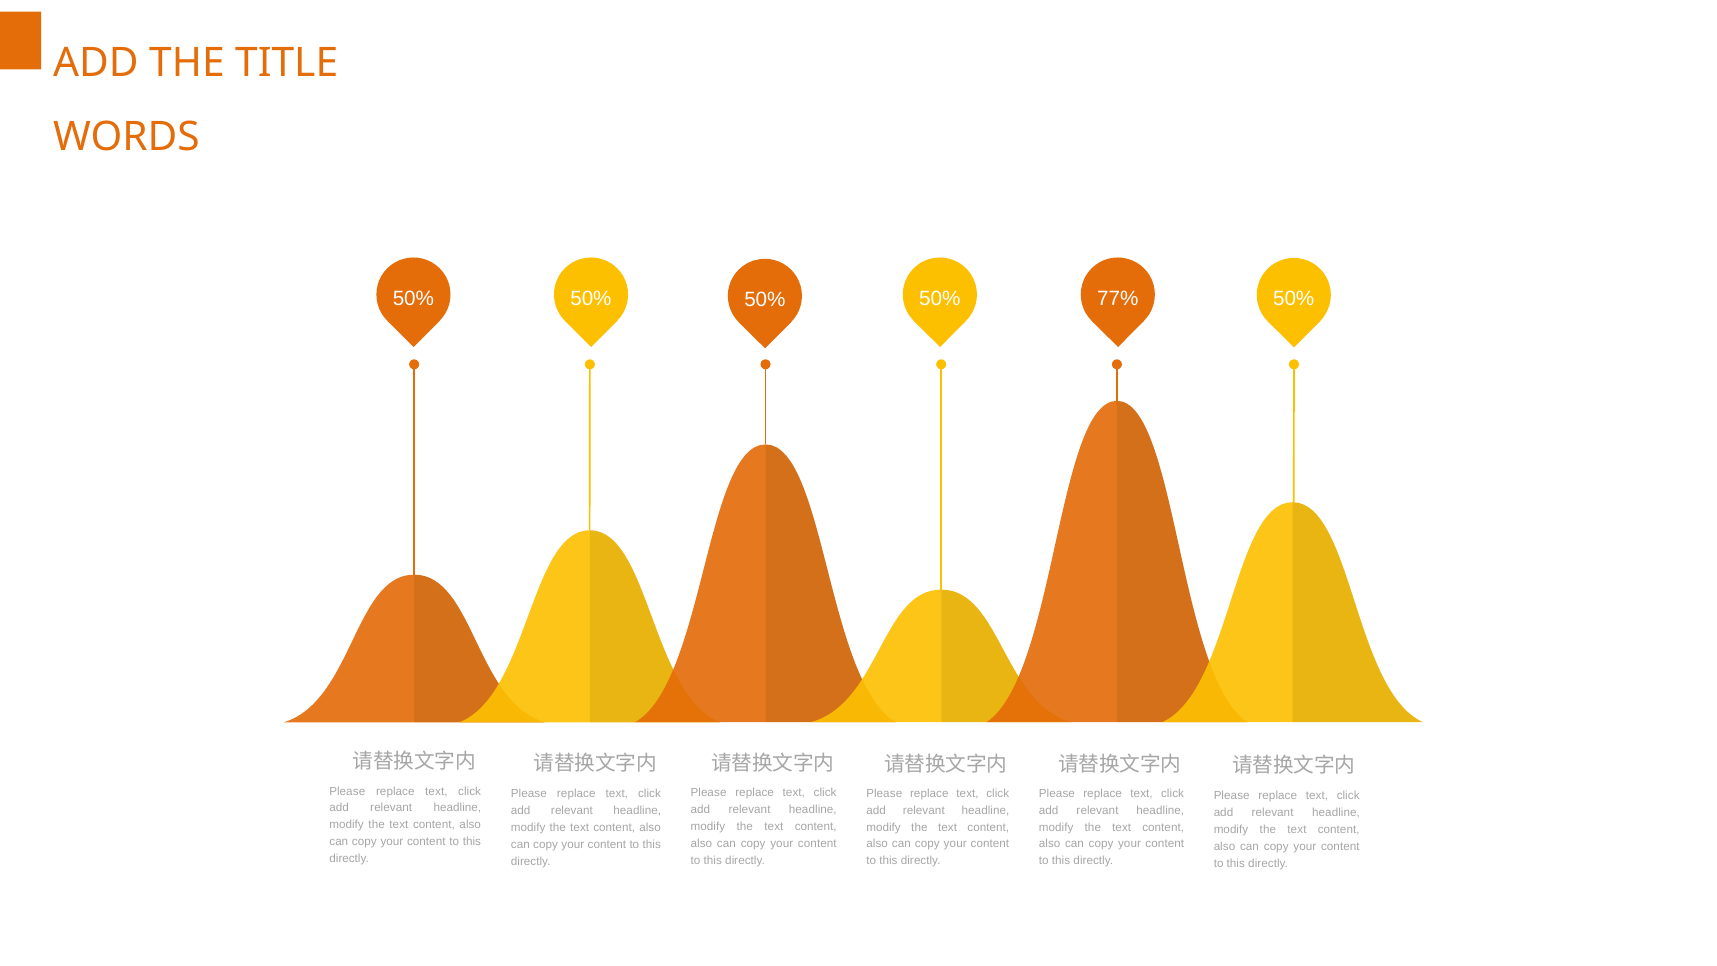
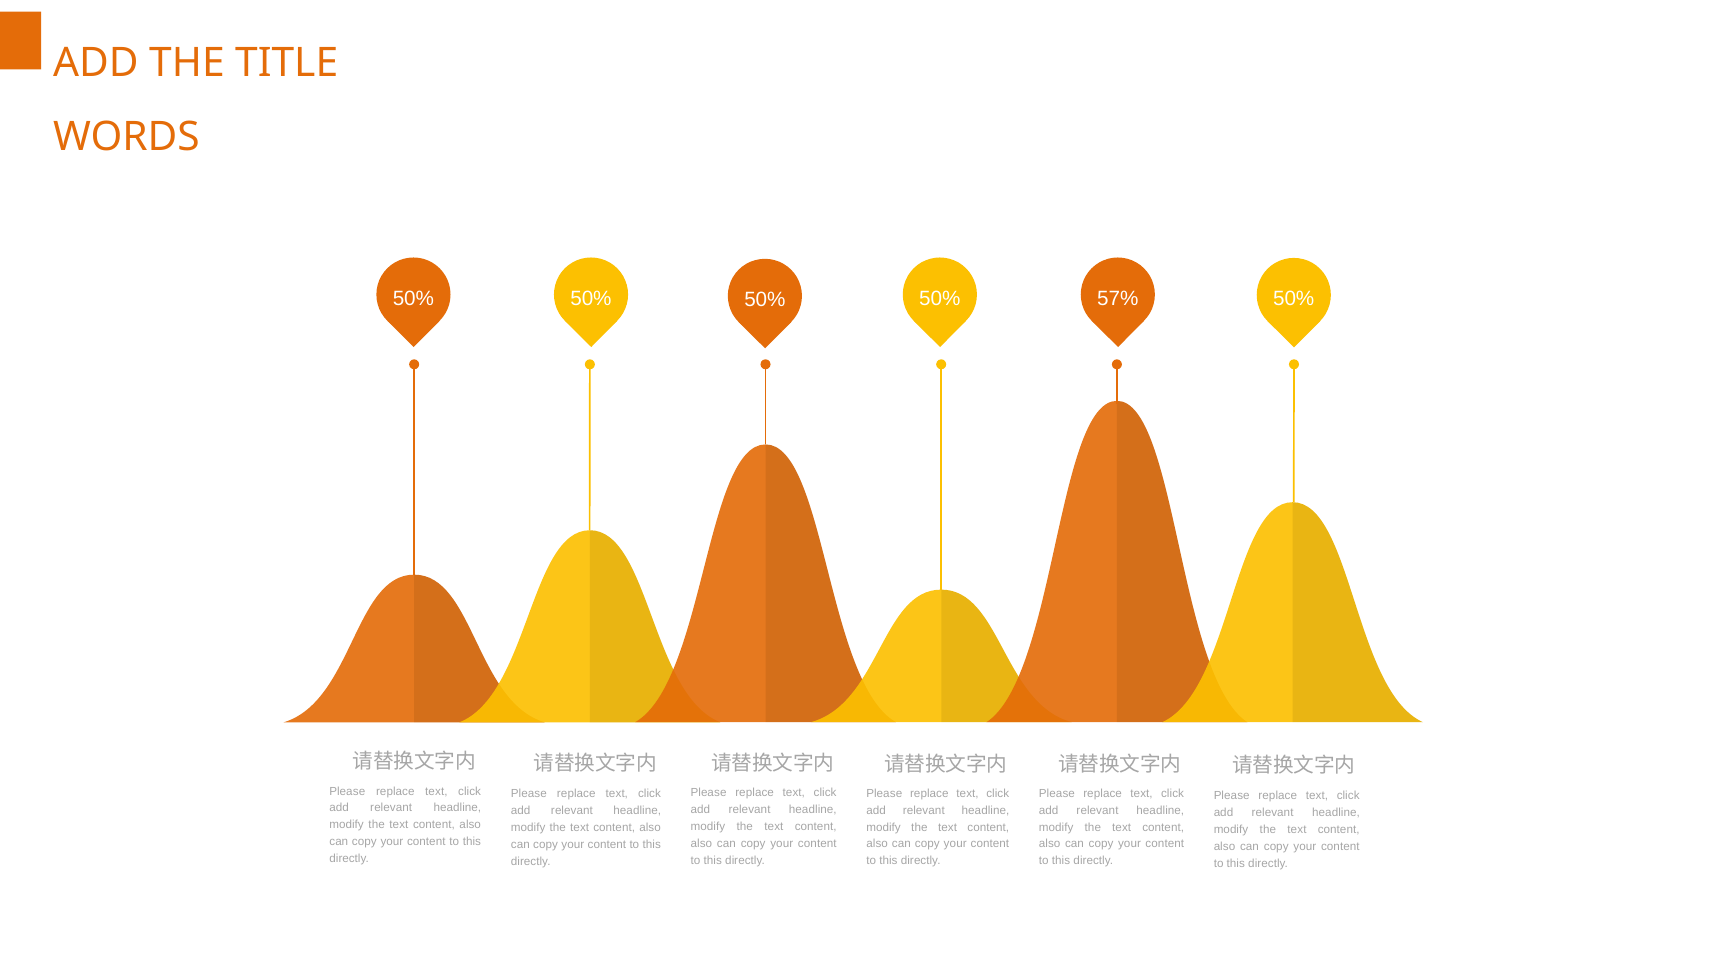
77%: 77% -> 57%
